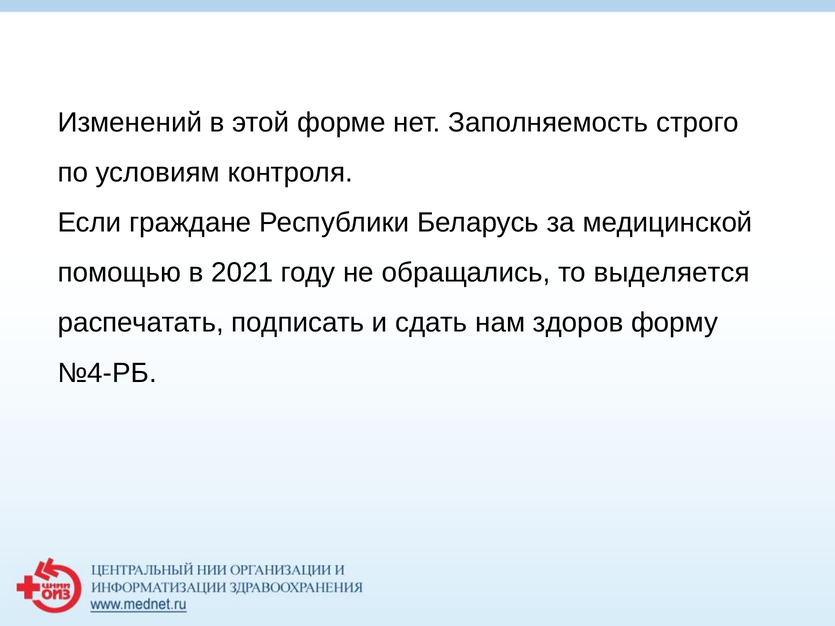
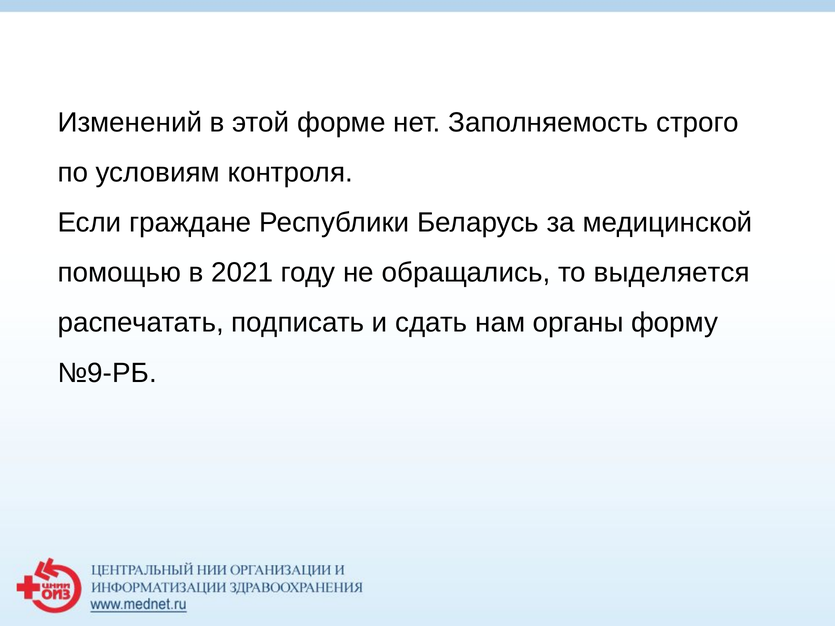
здоров: здоров -> органы
№4-РБ: №4-РБ -> №9-РБ
